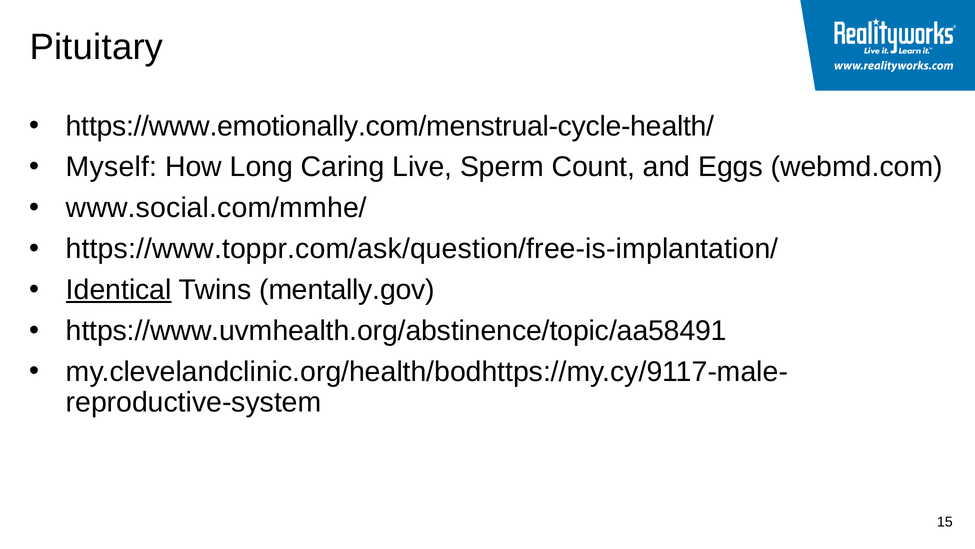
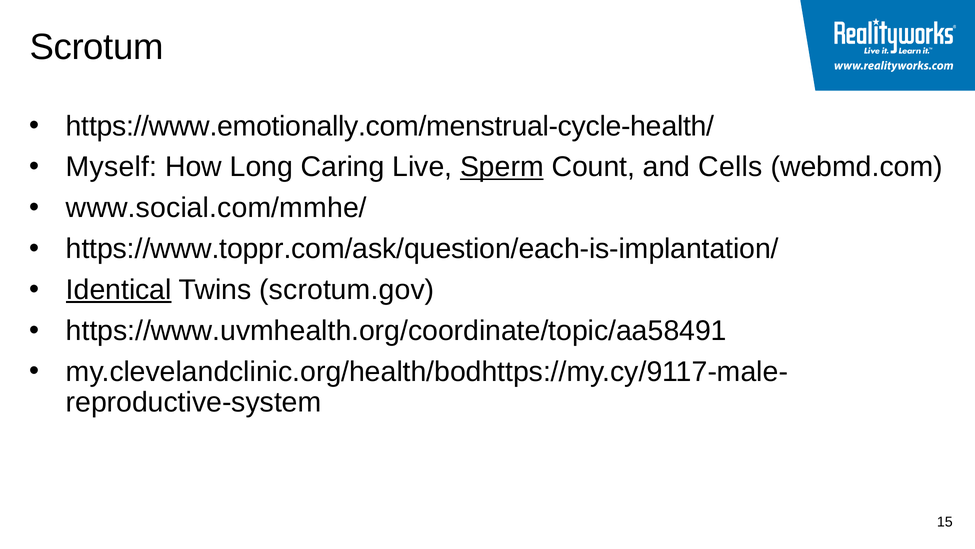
Pituitary: Pituitary -> Scrotum
Sperm underline: none -> present
Eggs: Eggs -> Cells
https://www.toppr.com/ask/question/free-is-implantation/: https://www.toppr.com/ask/question/free-is-implantation/ -> https://www.toppr.com/ask/question/each-is-implantation/
mentally.gov: mentally.gov -> scrotum.gov
https://www.uvmhealth.org/abstinence/topic/aa58491: https://www.uvmhealth.org/abstinence/topic/aa58491 -> https://www.uvmhealth.org/coordinate/topic/aa58491
